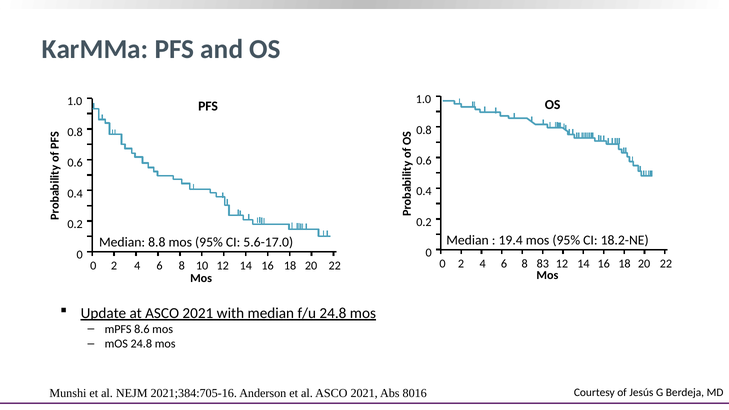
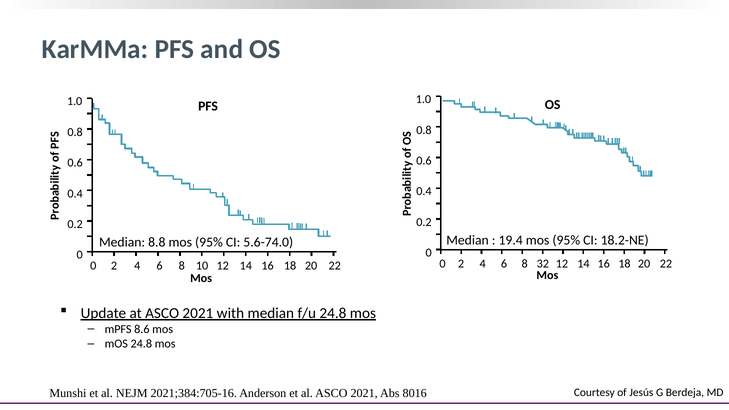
5.6-17.0: 5.6-17.0 -> 5.6-74.0
83: 83 -> 32
